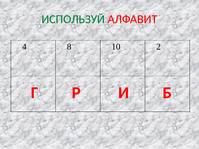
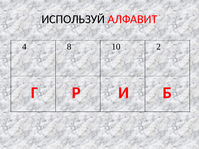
ИСПОЛЬЗУЙ colour: green -> black
